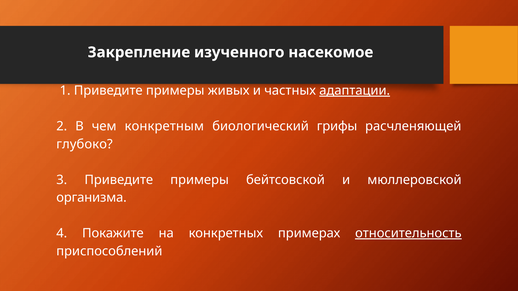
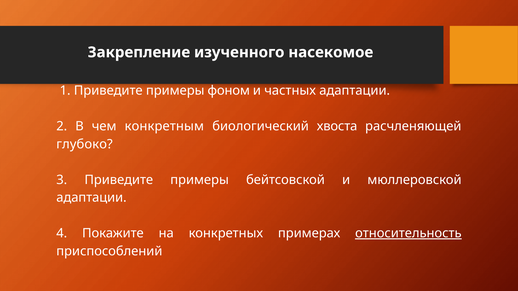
живых: живых -> фоном
адаптации at (355, 91) underline: present -> none
грифы: грифы -> хвоста
организма at (91, 198): организма -> адаптации
